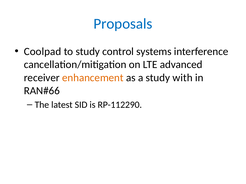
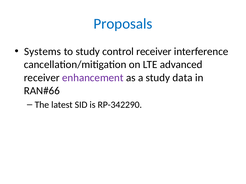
Coolpad: Coolpad -> Systems
control systems: systems -> receiver
enhancement colour: orange -> purple
with: with -> data
RP-112290: RP-112290 -> RP-342290
